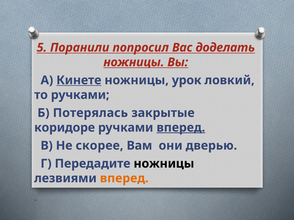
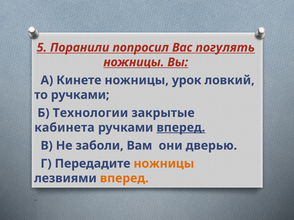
доделать: доделать -> погулять
Кинете underline: present -> none
Потерялась: Потерялась -> Технологии
коридоре: коридоре -> кабинета
скорее: скорее -> заболи
ножницы at (164, 164) colour: black -> orange
